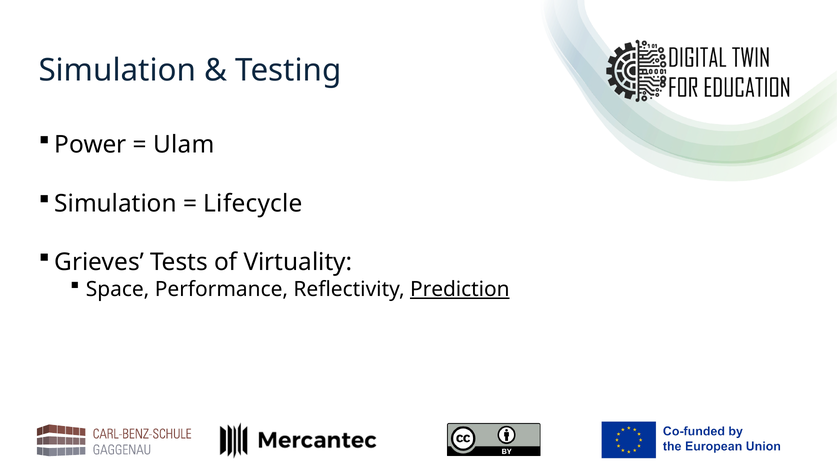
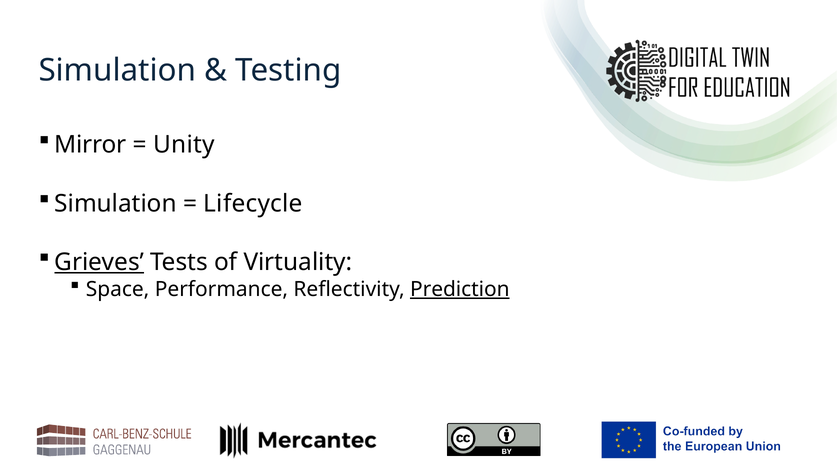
Power: Power -> Mirror
Ulam: Ulam -> Unity
Grieves underline: none -> present
